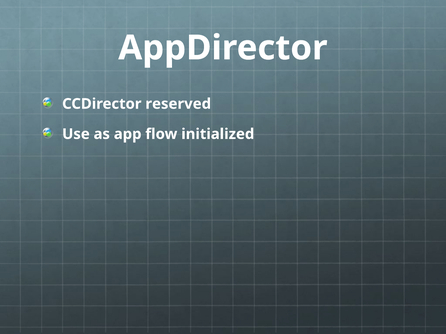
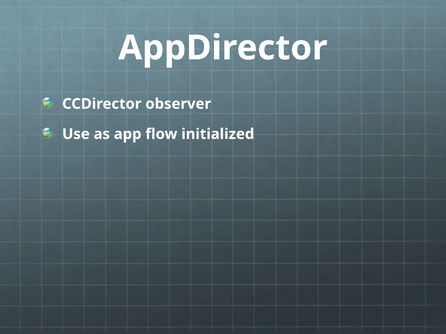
reserved: reserved -> observer
